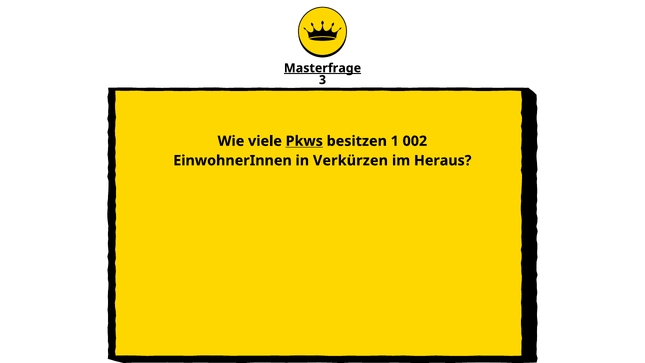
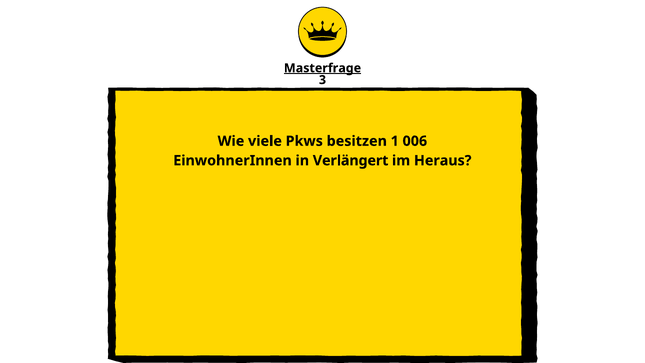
Pkws underline: present -> none
002: 002 -> 006
Verkürzen: Verkürzen -> Verlängert
